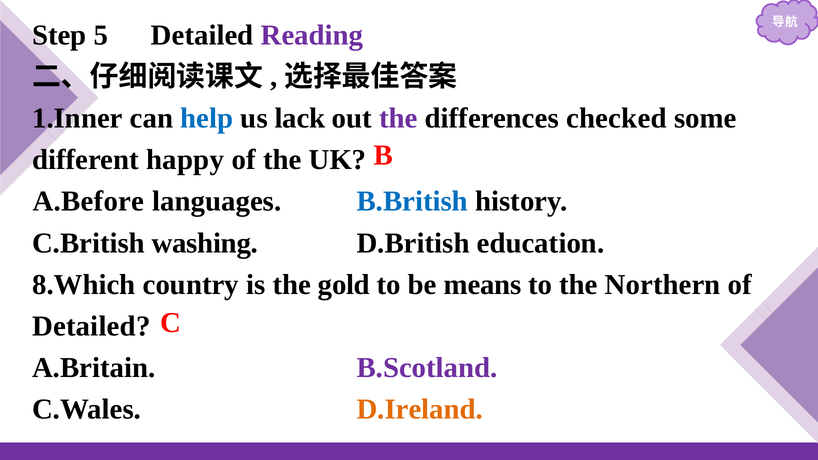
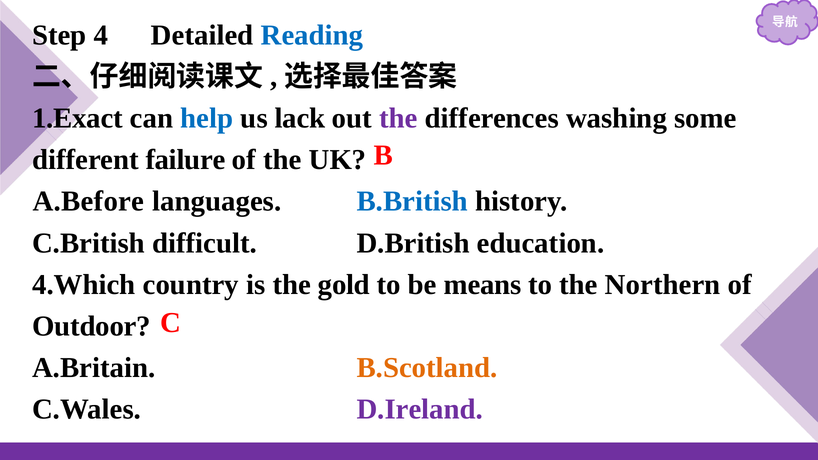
5: 5 -> 4
Reading colour: purple -> blue
1.Inner: 1.Inner -> 1.Exact
checked: checked -> washing
happy: happy -> failure
washing: washing -> difficult
8.Which: 8.Which -> 4.Which
Detailed at (91, 326): Detailed -> Outdoor
B.Scotland colour: purple -> orange
D.Ireland colour: orange -> purple
